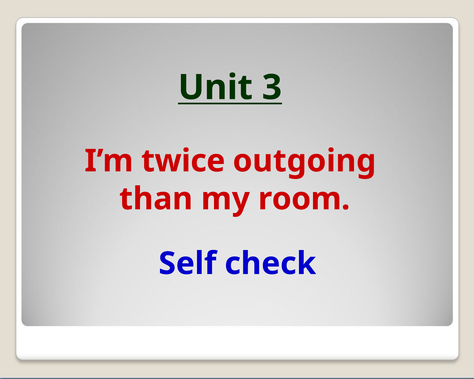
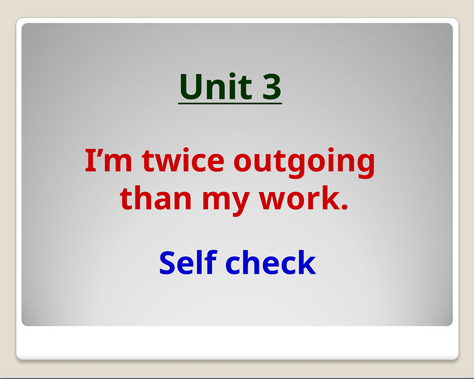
room: room -> work
